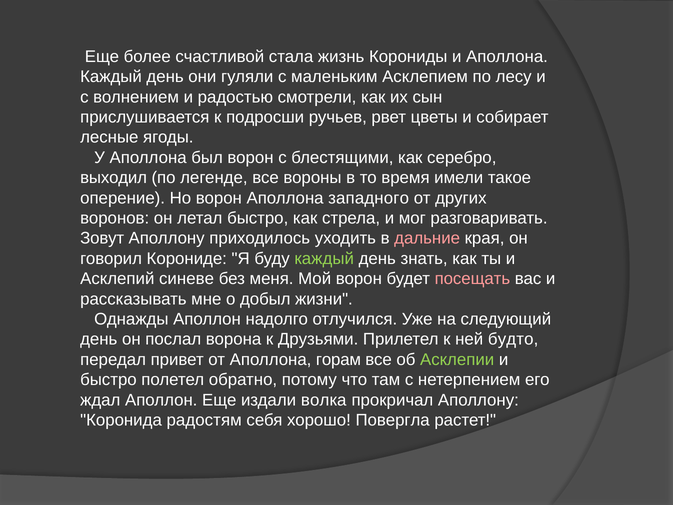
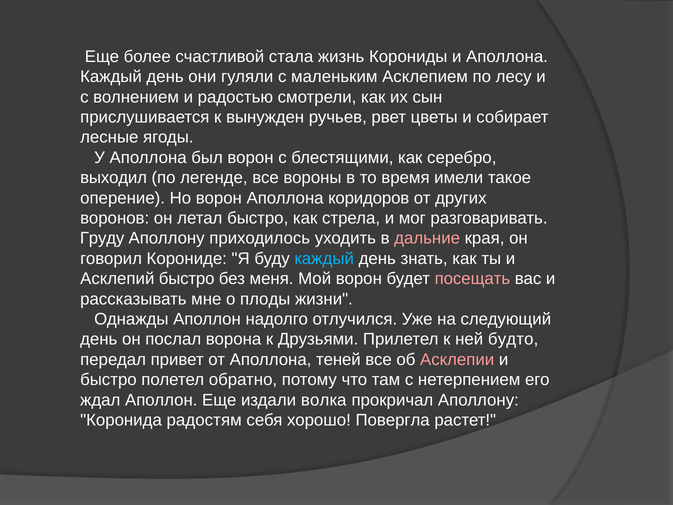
подросши: подросши -> вынужден
западного: западного -> коридоров
Зовут: Зовут -> Груду
каждый at (324, 259) colour: light green -> light blue
Асклепий синеве: синеве -> быстро
добыл: добыл -> плоды
горам: горам -> теней
Асклепии colour: light green -> pink
